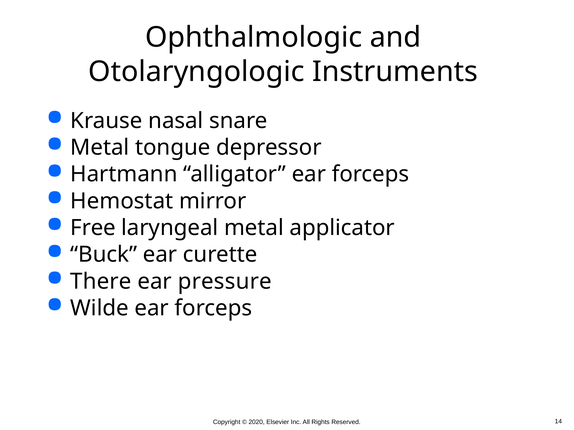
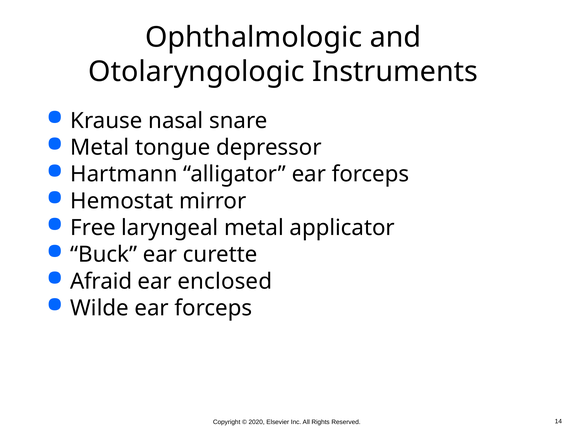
There: There -> Afraid
pressure: pressure -> enclosed
